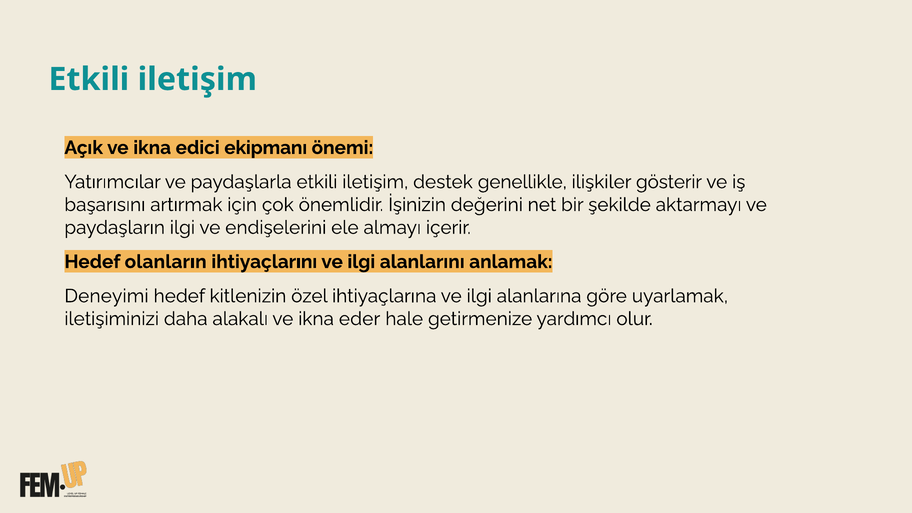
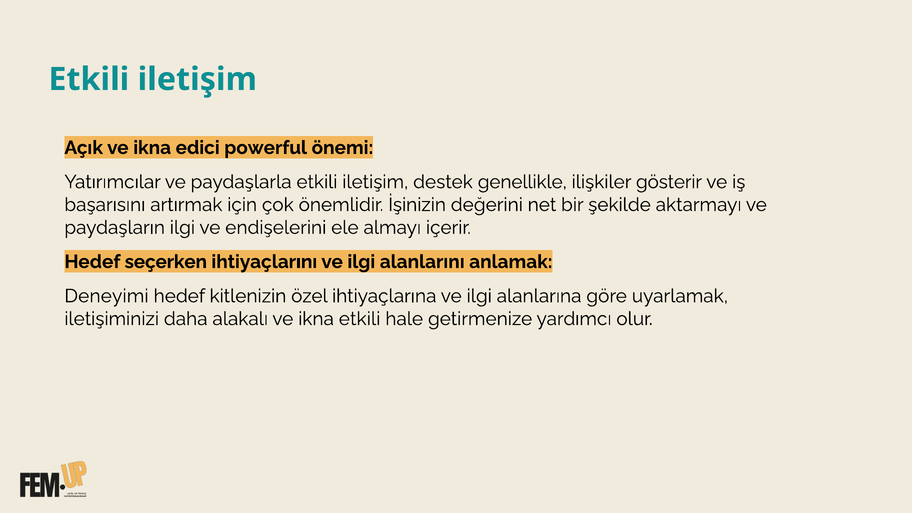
ekipmanı: ekipmanı -> powerful
olanların: olanların -> seçerken
ikna eder: eder -> etkili
